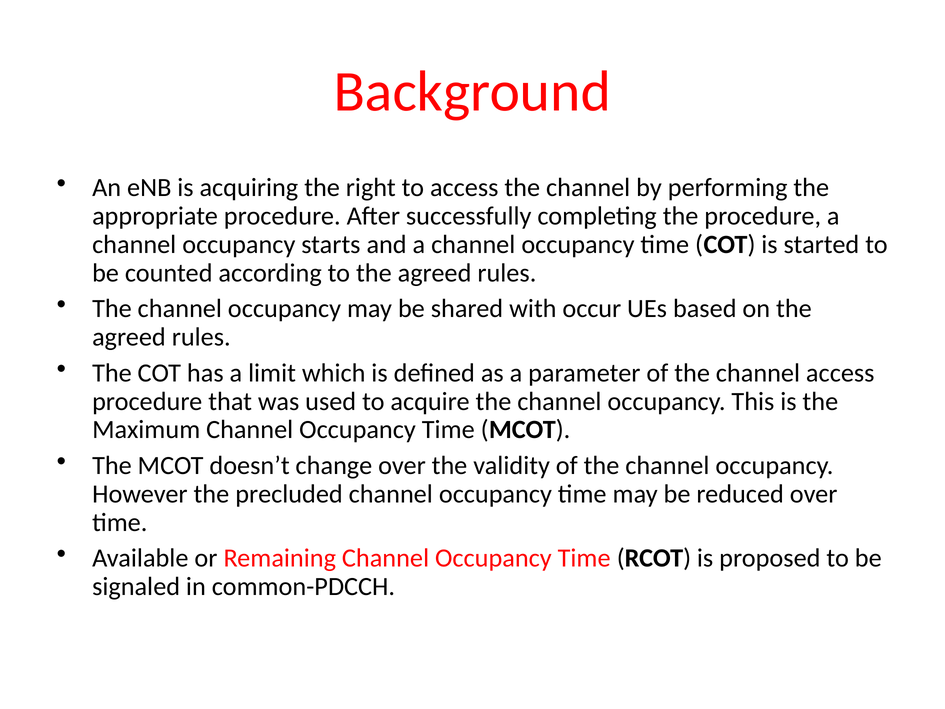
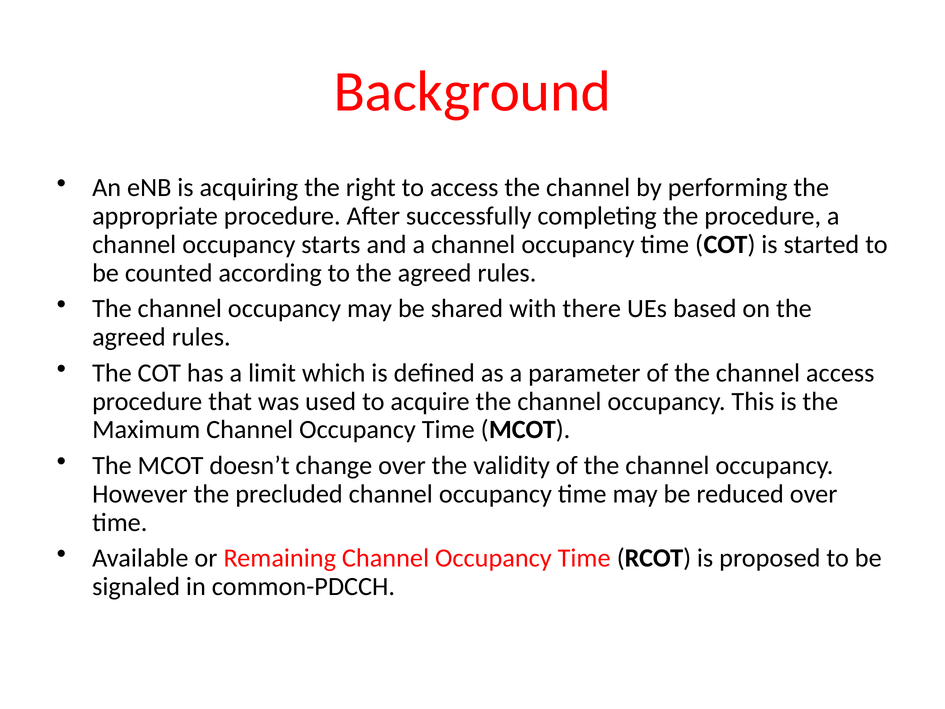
occur: occur -> there
